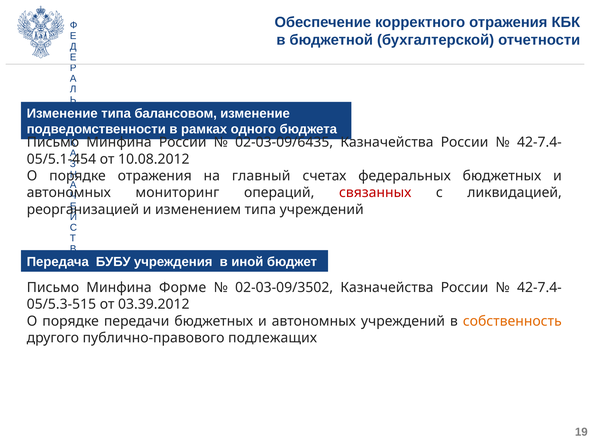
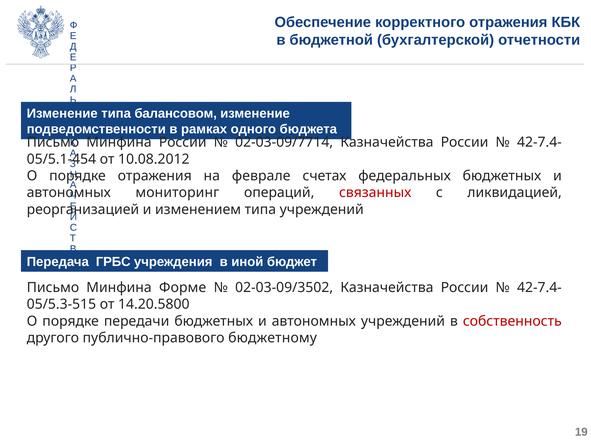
02-03-09/6435: 02-03-09/6435 -> 02-03-09/7714
главный: главный -> феврале
БУБУ: БУБУ -> ГРБС
03.39.2012: 03.39.2012 -> 14.20.5800
собственность colour: orange -> red
подлежащих: подлежащих -> бюджетному
